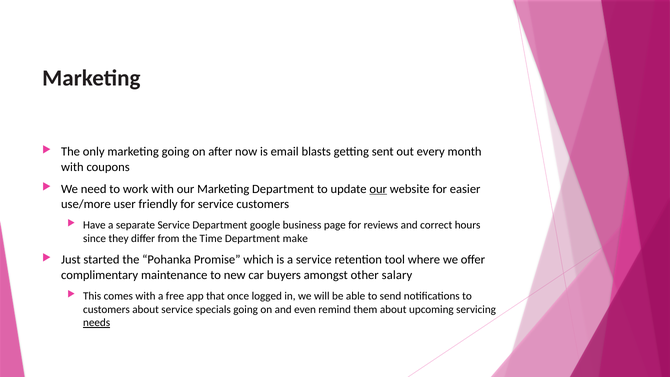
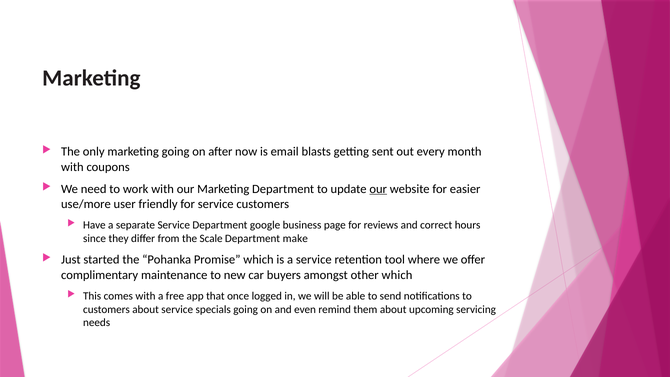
Time: Time -> Scale
other salary: salary -> which
needs underline: present -> none
